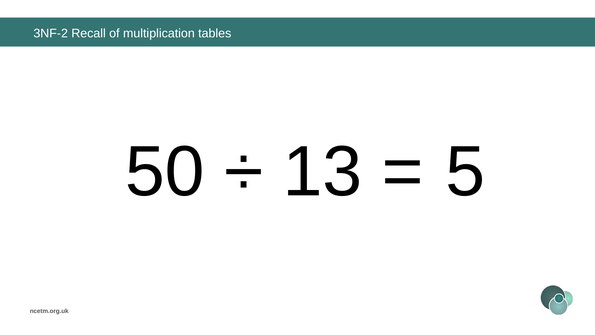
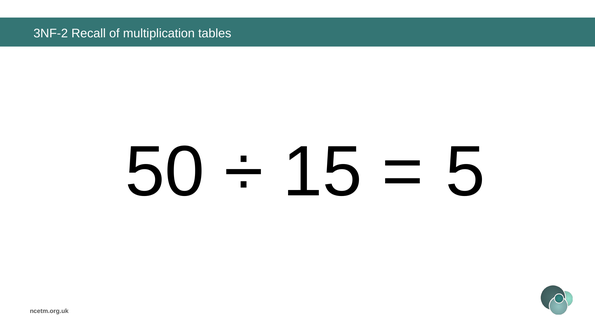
13: 13 -> 15
